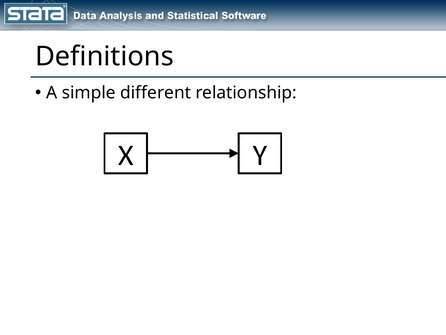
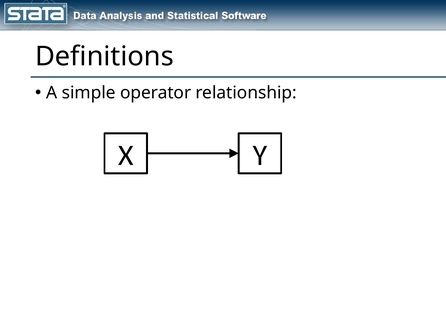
different: different -> operator
